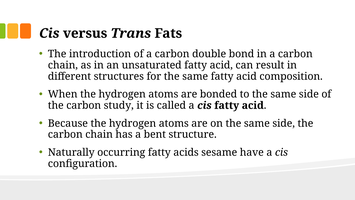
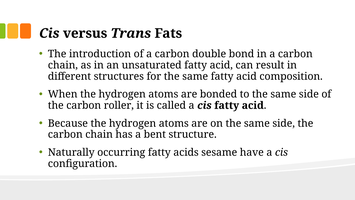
study: study -> roller
